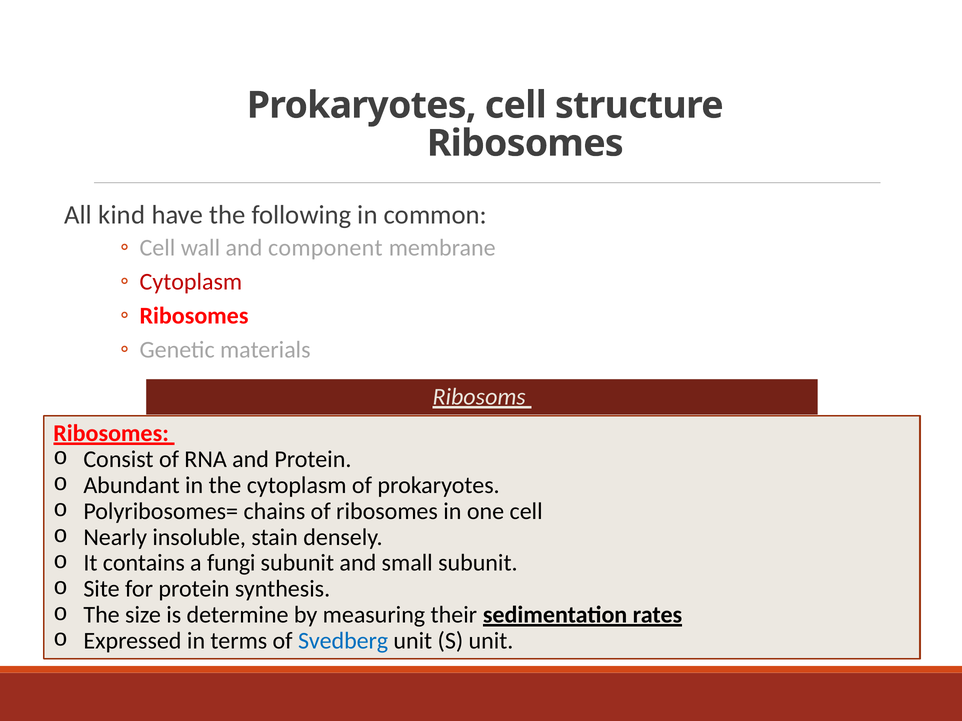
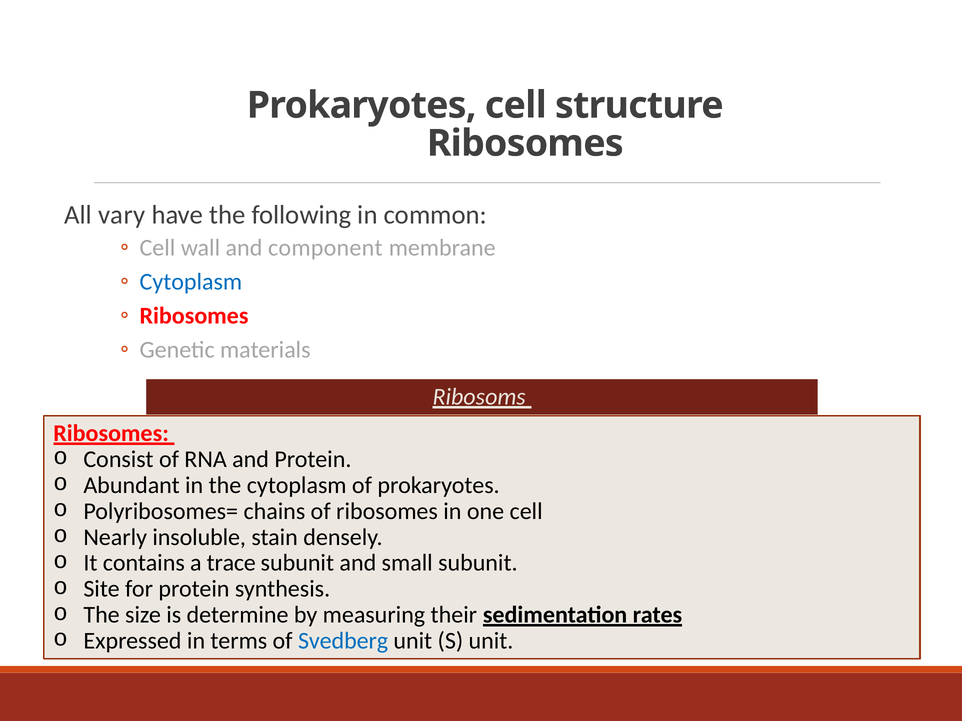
kind: kind -> vary
Cytoplasm at (191, 282) colour: red -> blue
fungi: fungi -> trace
